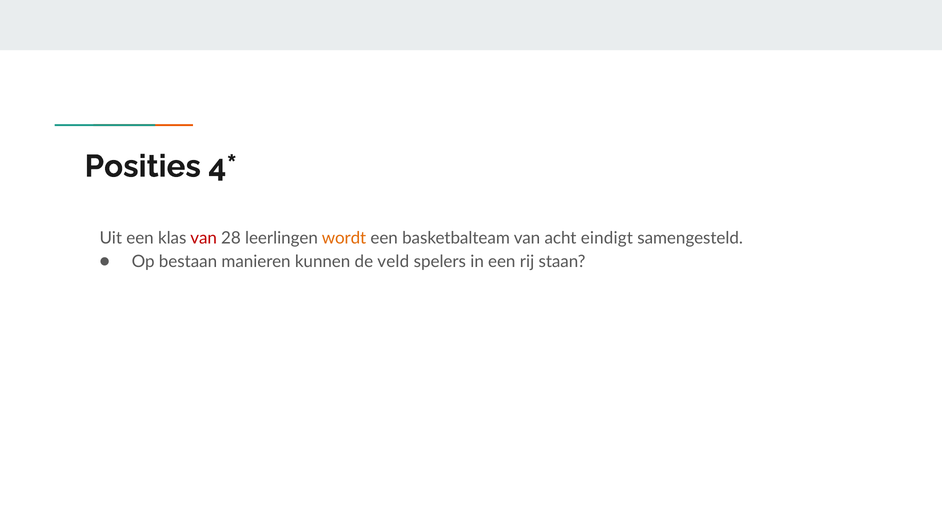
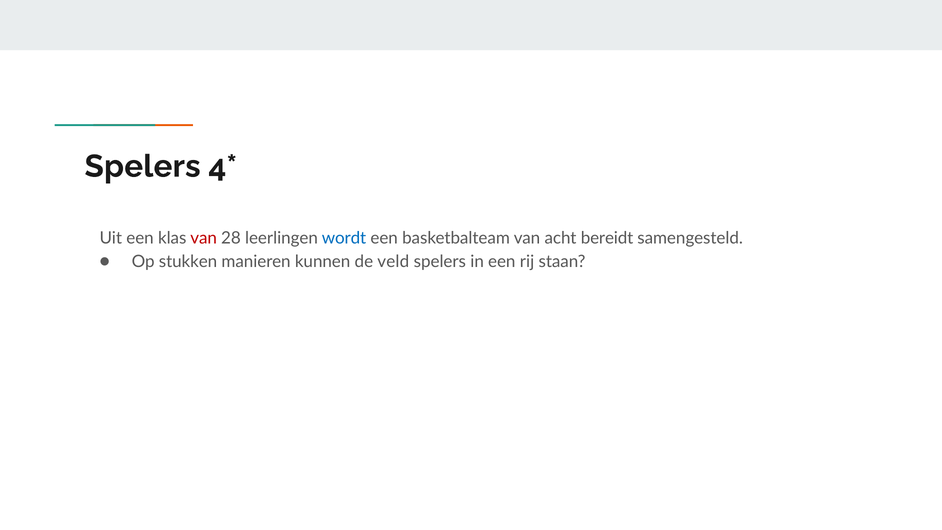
Posities at (143, 166): Posities -> Spelers
wordt colour: orange -> blue
eindigt: eindigt -> bereidt
bestaan: bestaan -> stukken
